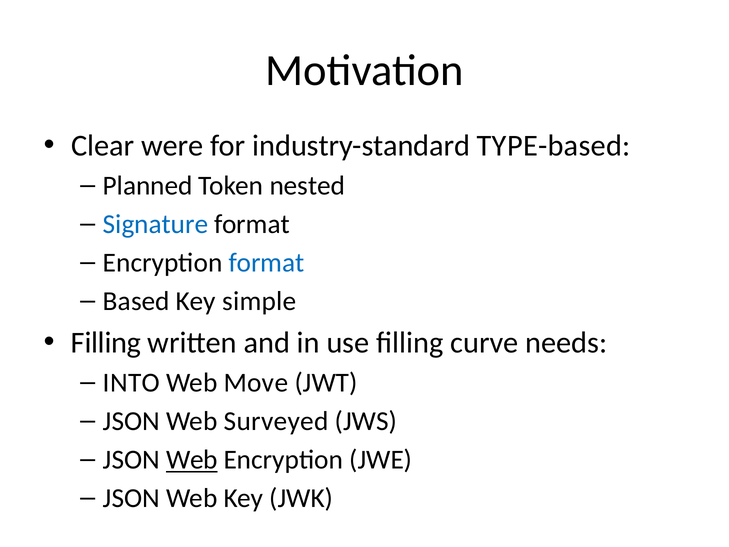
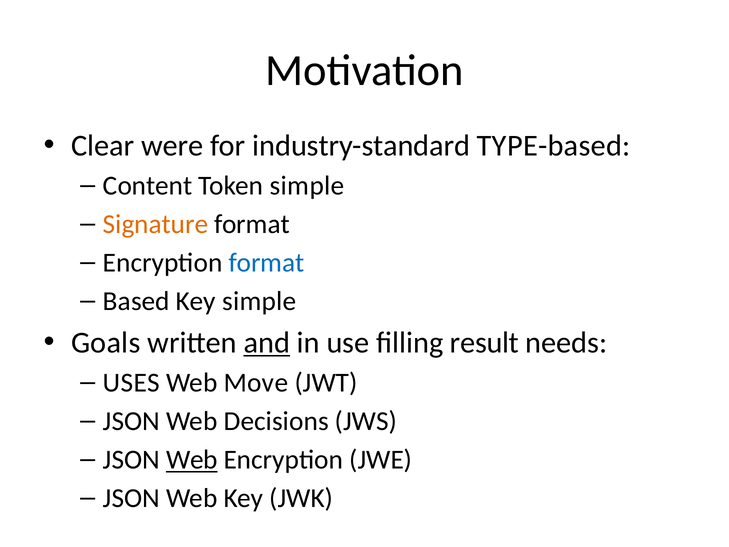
Planned: Planned -> Content
Token nested: nested -> simple
Signature colour: blue -> orange
Filling at (106, 342): Filling -> Goals
and underline: none -> present
curve: curve -> result
INTO: INTO -> USES
Surveyed: Surveyed -> Decisions
